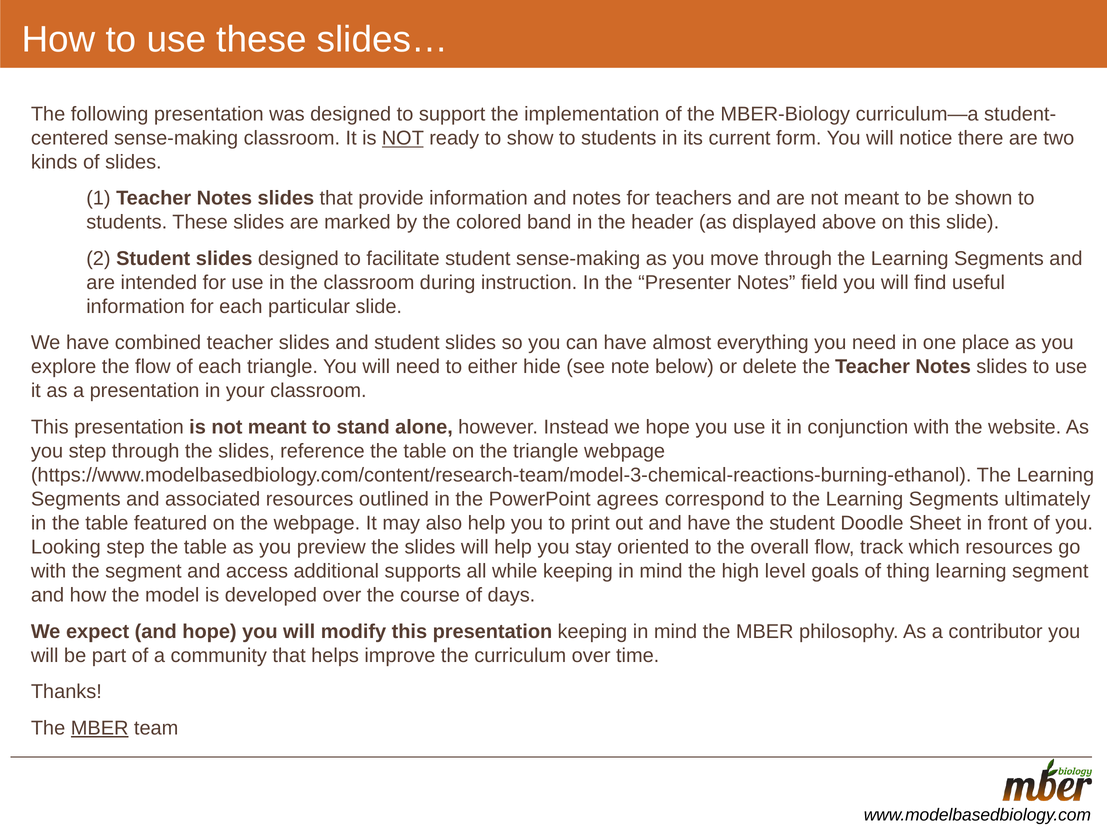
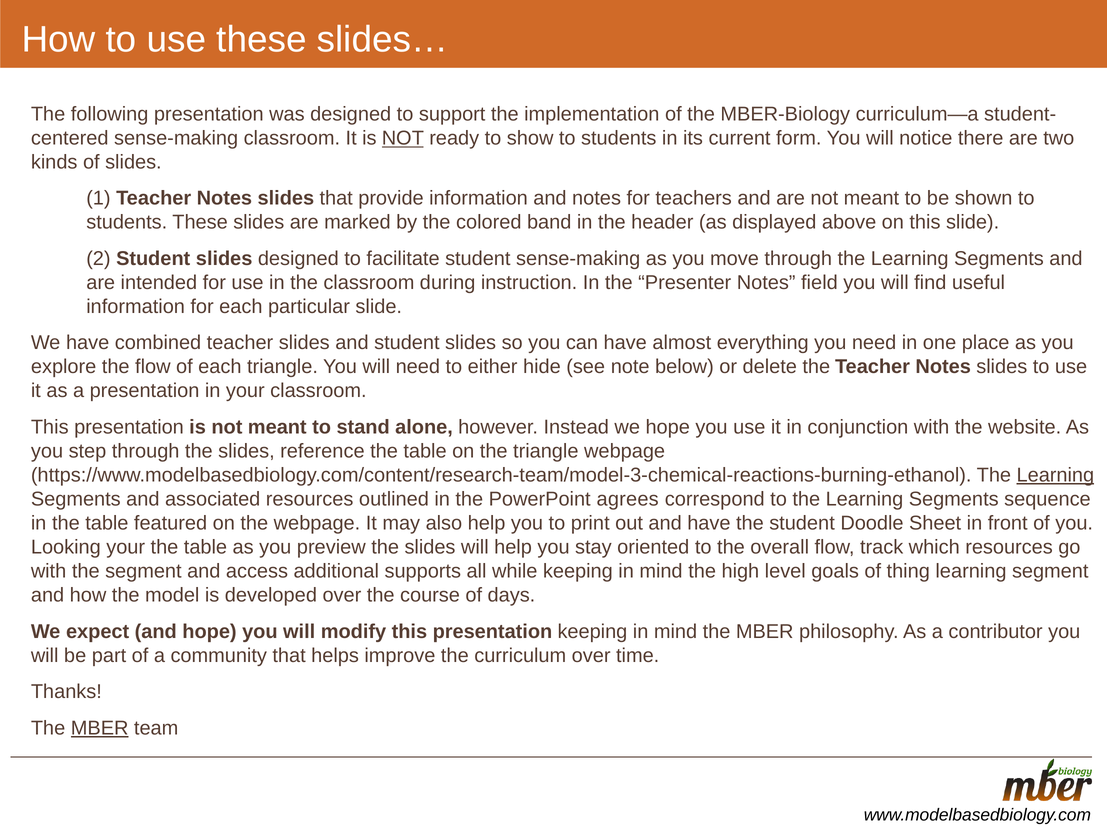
Learning at (1055, 475) underline: none -> present
ultimately: ultimately -> sequence
Looking step: step -> your
